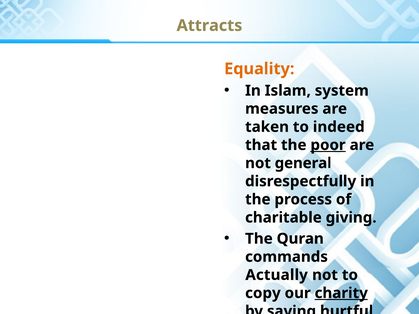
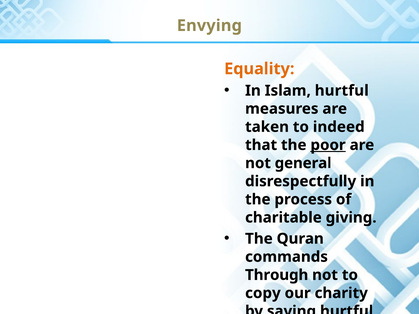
Attracts: Attracts -> Envying
Islam system: system -> hurtful
Actually: Actually -> Through
charity underline: present -> none
